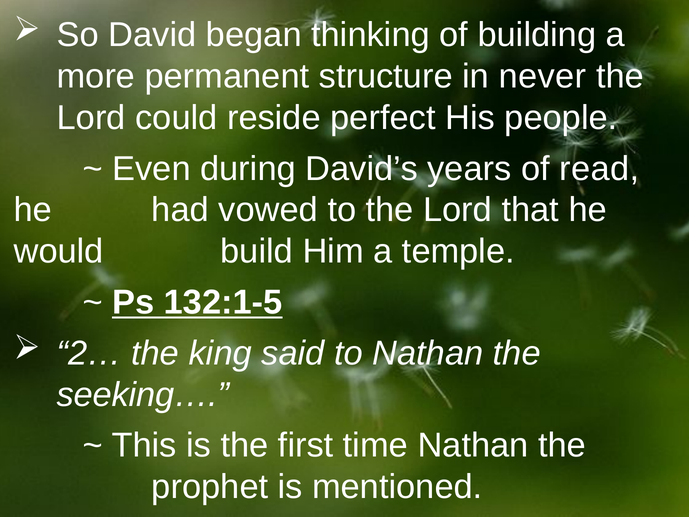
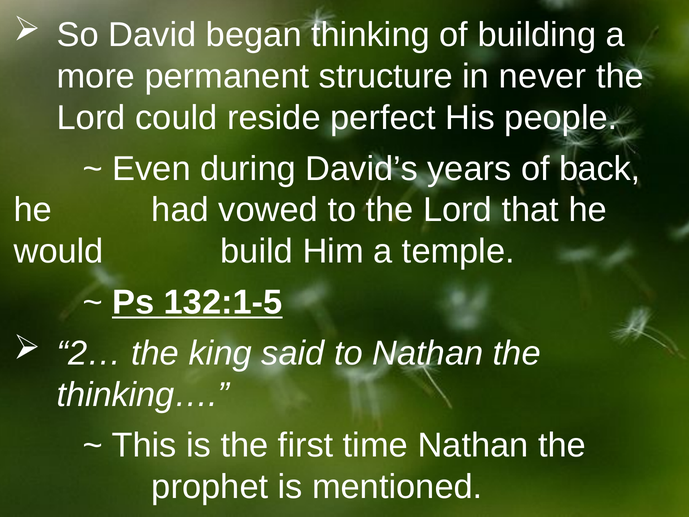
read: read -> back
seeking…: seeking… -> thinking…
